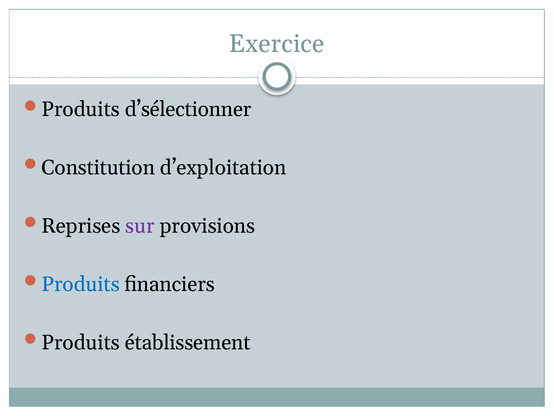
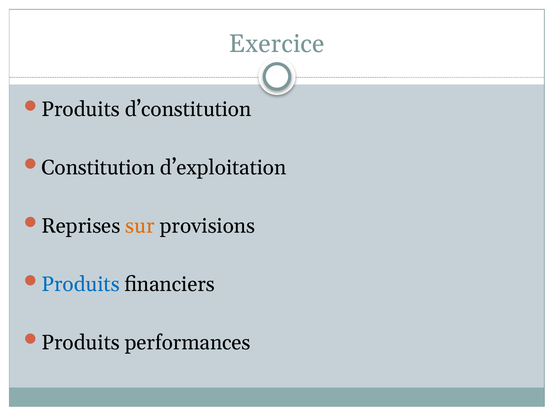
d’sélectionner: d’sélectionner -> d’constitution
sur colour: purple -> orange
établissement: établissement -> performances
